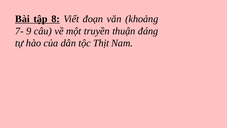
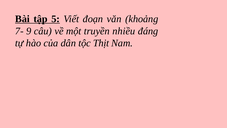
8: 8 -> 5
thuận: thuận -> nhiều
